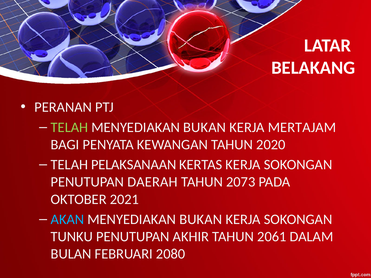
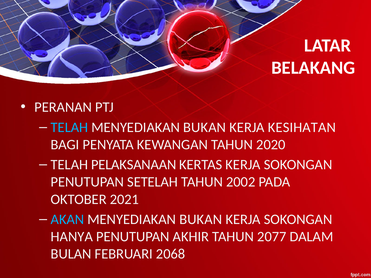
TELAH at (69, 127) colour: light green -> light blue
MERTAJAM: MERTAJAM -> KESIHATAN
DAERAH: DAERAH -> SETELAH
2073: 2073 -> 2002
TUNKU: TUNKU -> HANYA
2061: 2061 -> 2077
2080: 2080 -> 2068
